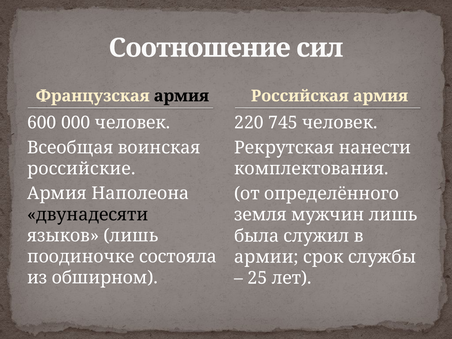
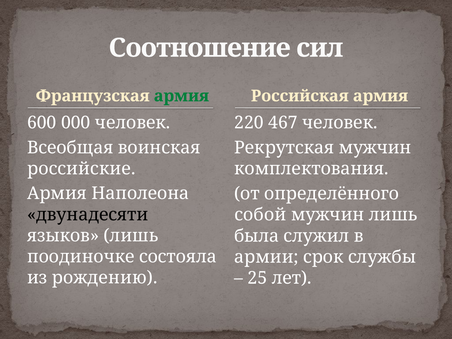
армия at (181, 96) colour: black -> green
745: 745 -> 467
Рекрутская нанести: нанести -> мужчин
земля: земля -> собой
обширном: обширном -> рождению
